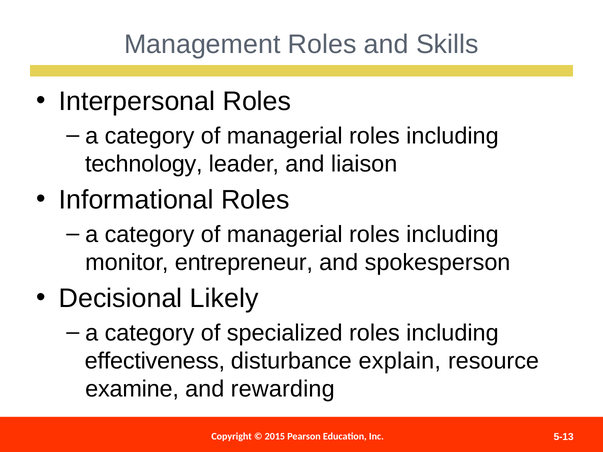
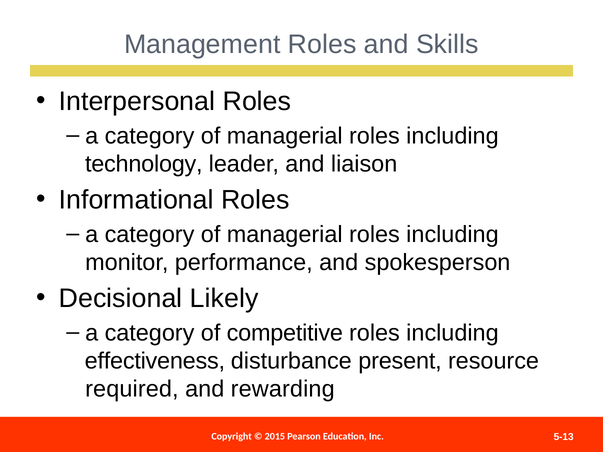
entrepreneur: entrepreneur -> performance
specialized: specialized -> competitive
explain: explain -> present
examine: examine -> required
